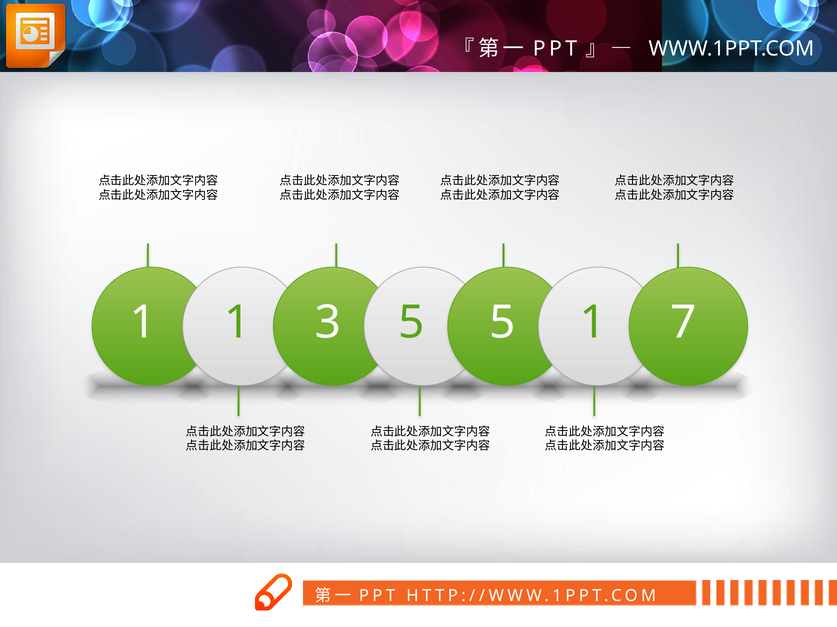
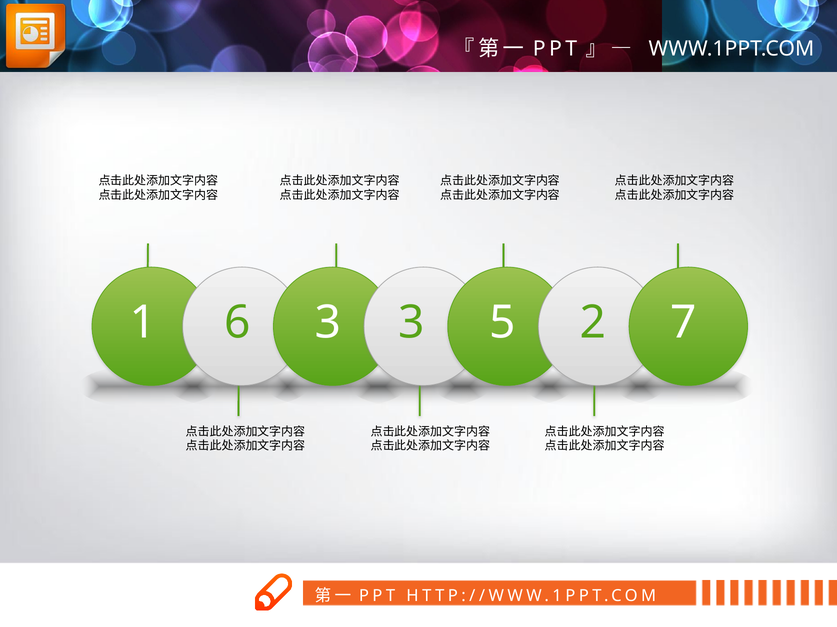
1 1: 1 -> 6
3 5: 5 -> 3
5 1: 1 -> 2
